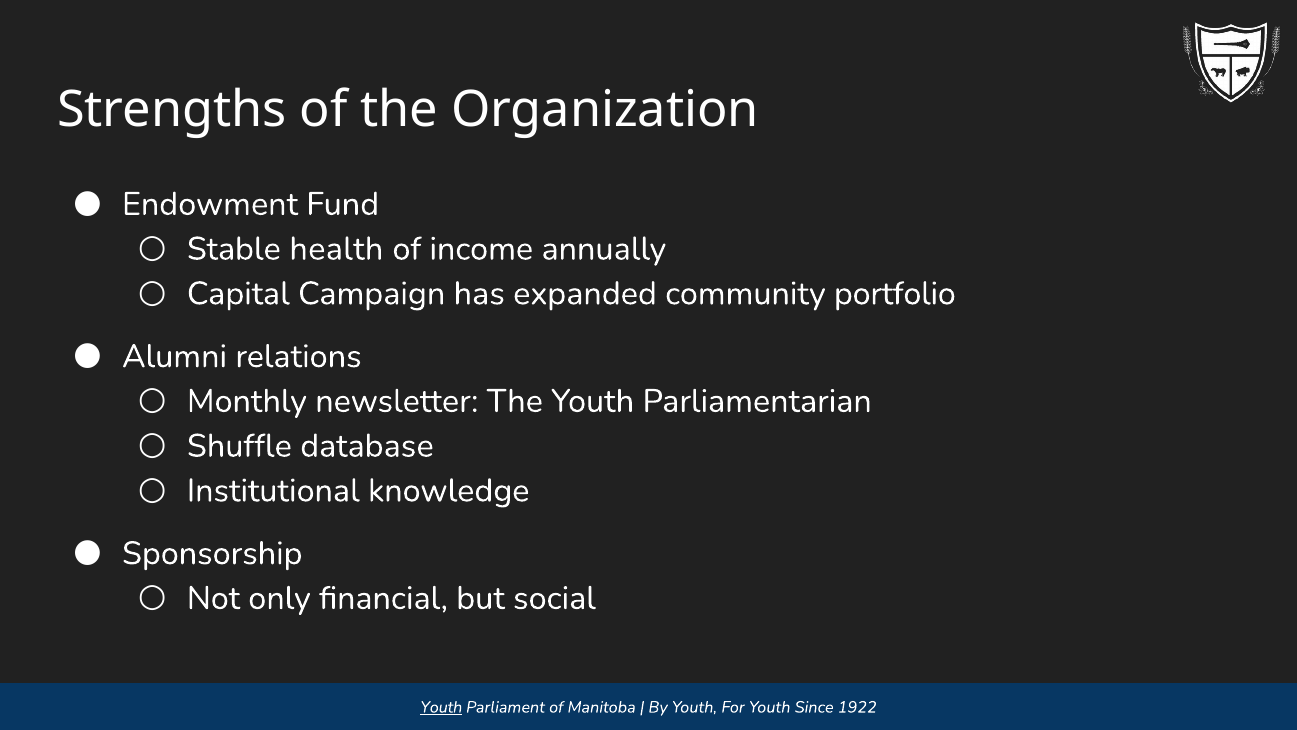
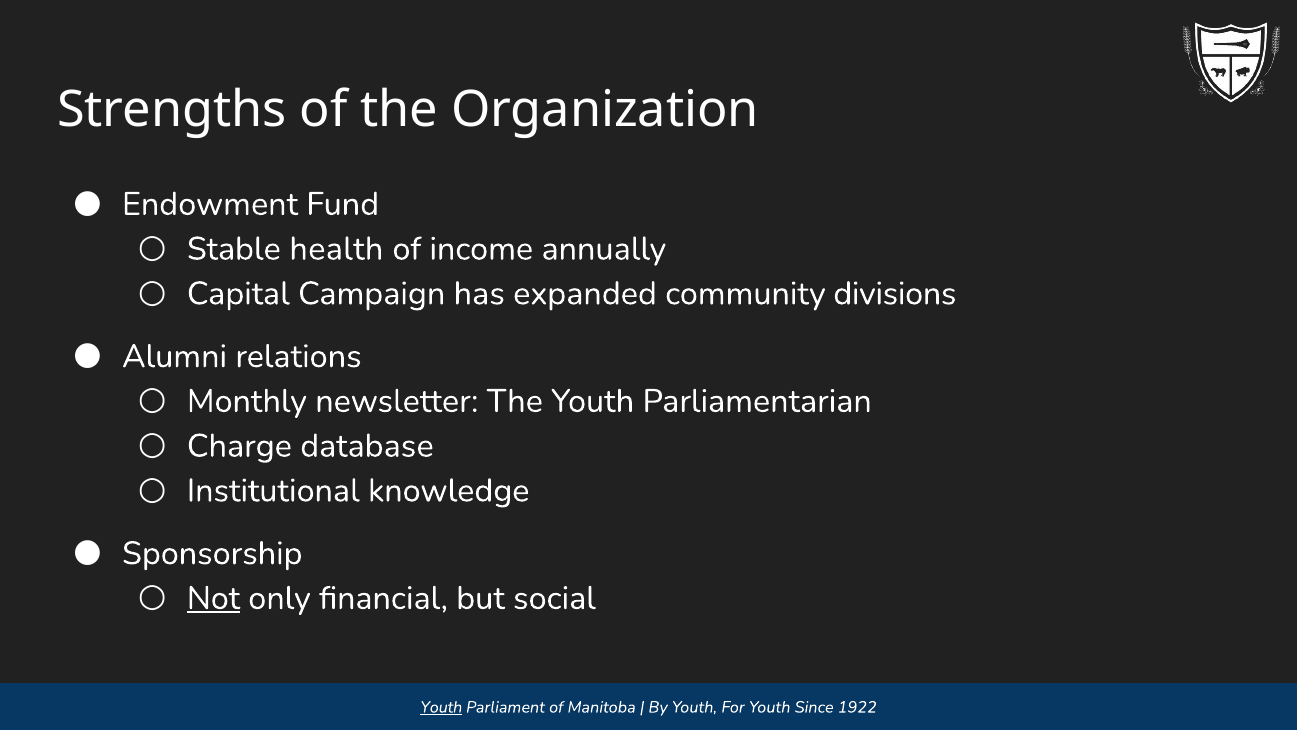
portfolio: portfolio -> divisions
Shuffle: Shuffle -> Charge
Not underline: none -> present
